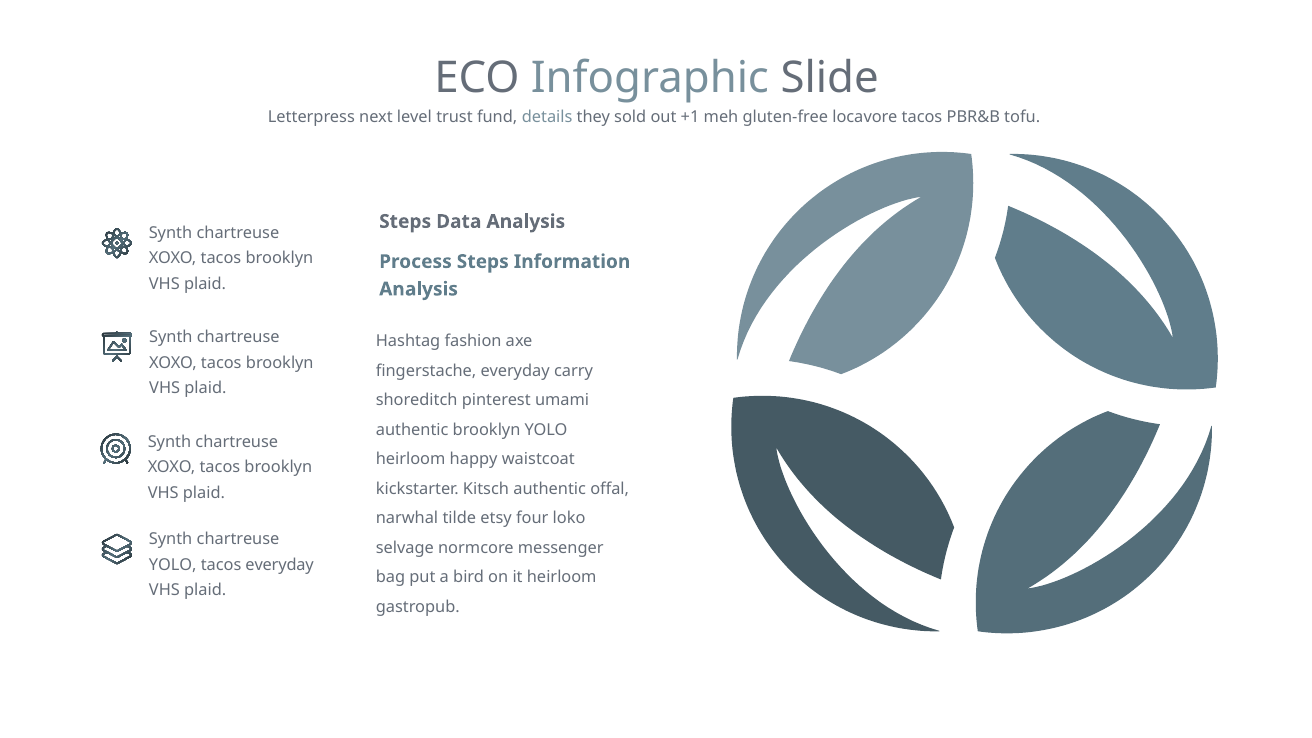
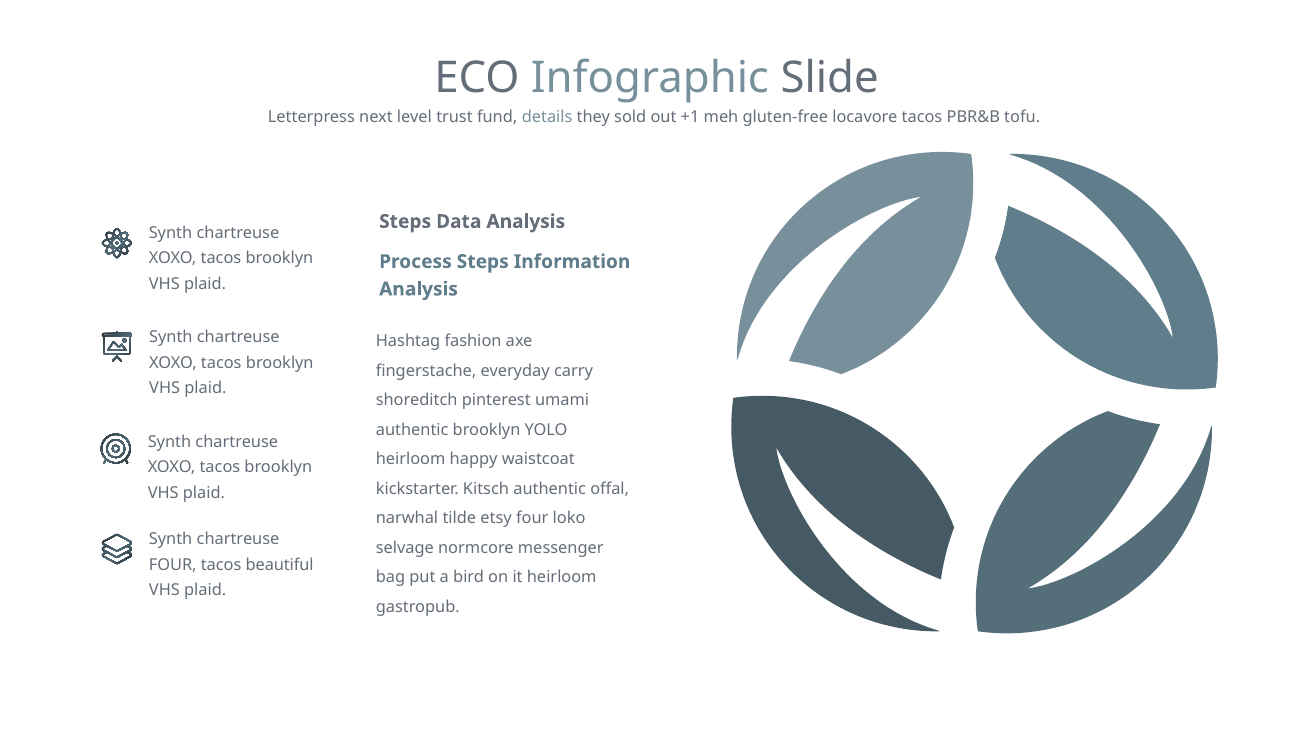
YOLO at (173, 565): YOLO -> FOUR
tacos everyday: everyday -> beautiful
